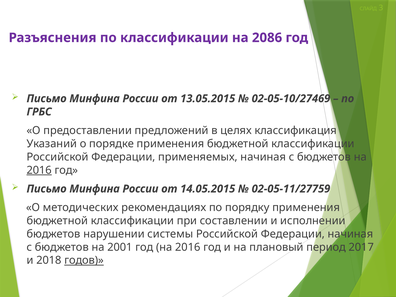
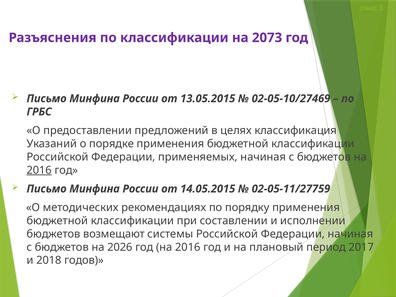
2086: 2086 -> 2073
нарушении: нарушении -> возмещают
2001: 2001 -> 2026
годов underline: present -> none
